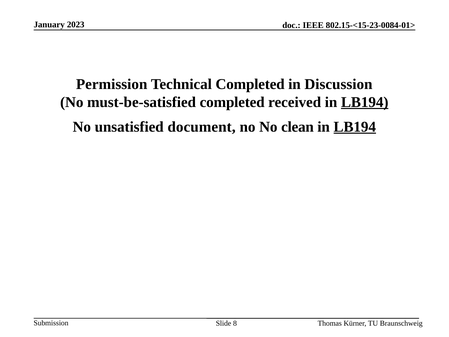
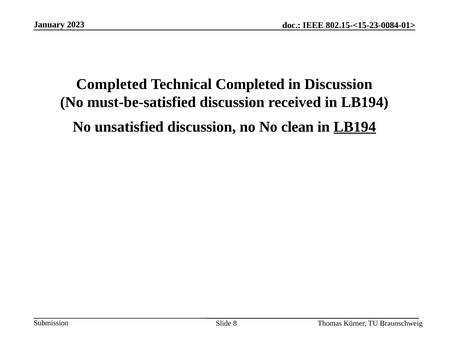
Permission at (112, 84): Permission -> Completed
must-be-satisfied completed: completed -> discussion
LB194 at (365, 102) underline: present -> none
unsatisfied document: document -> discussion
